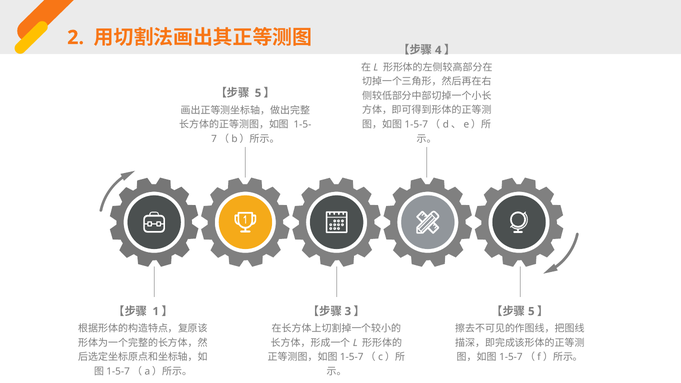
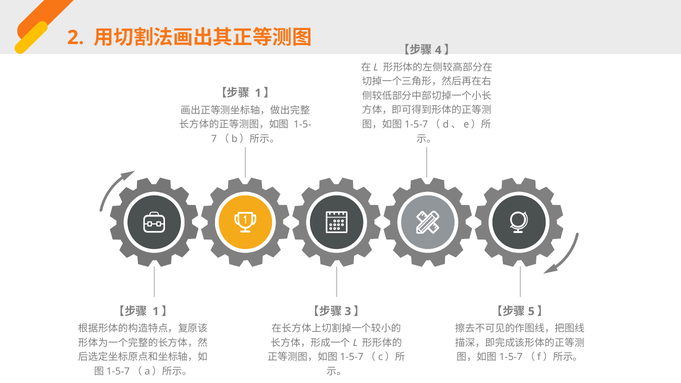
5 at (258, 93): 5 -> 1
